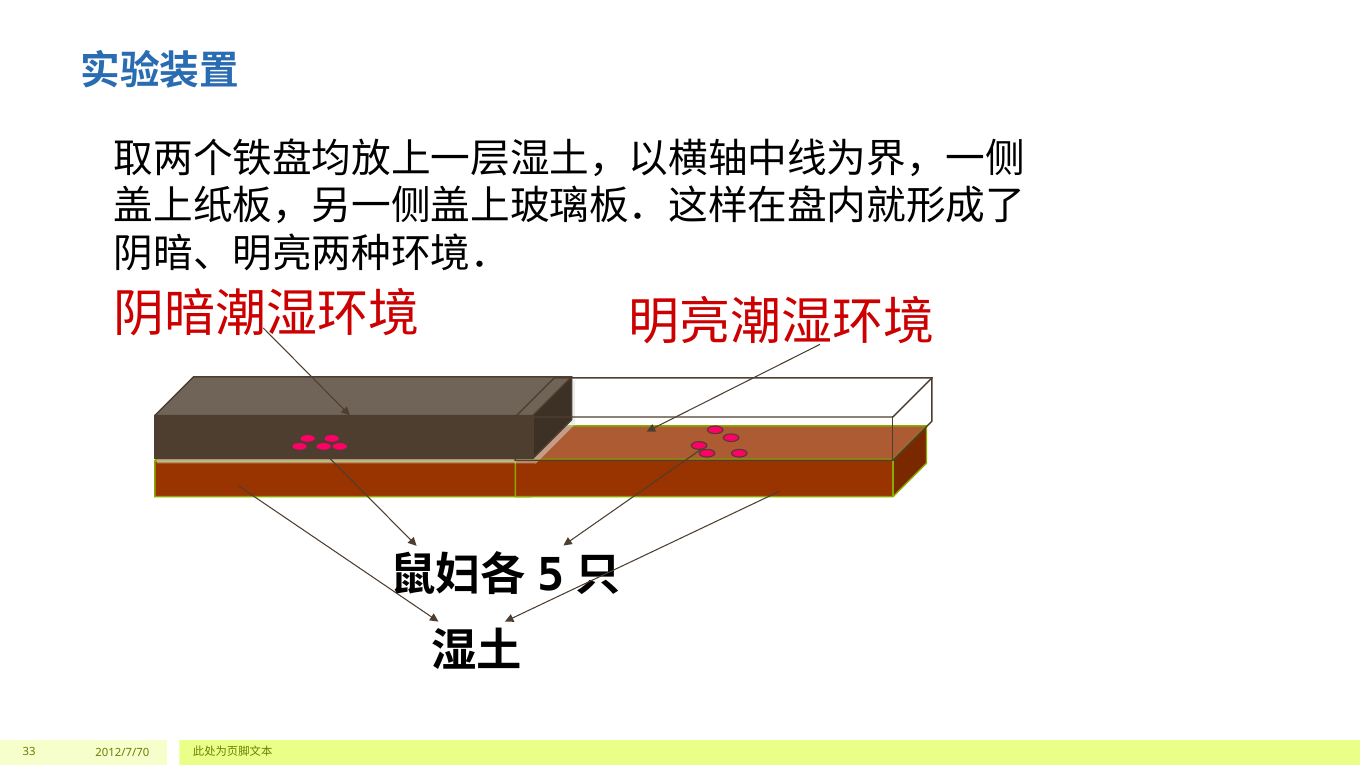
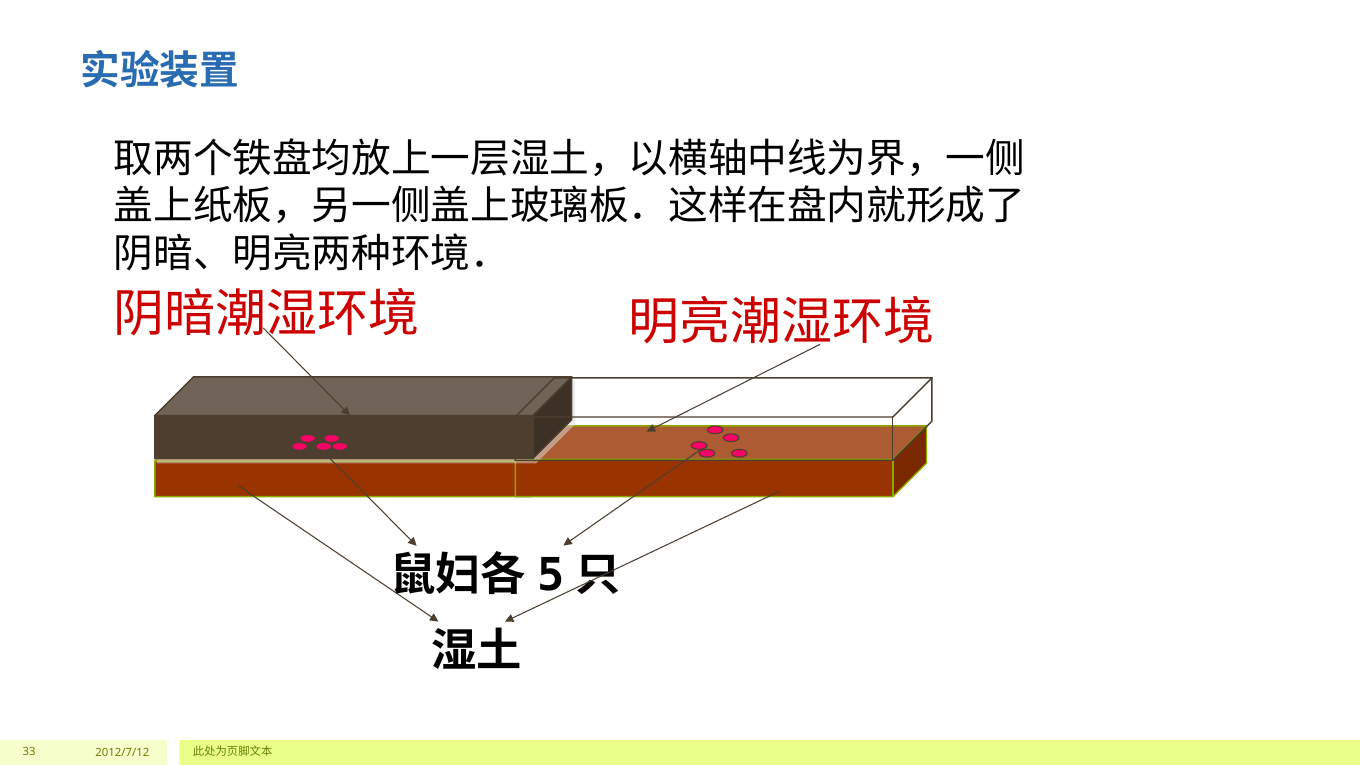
2012/7/70: 2012/7/70 -> 2012/7/12
